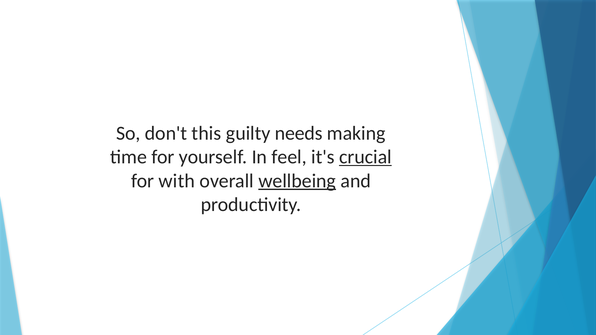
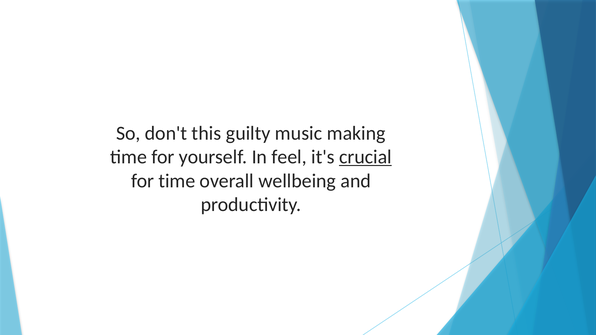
needs: needs -> music
for with: with -> time
wellbeing underline: present -> none
